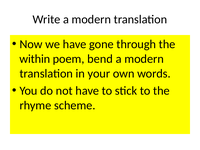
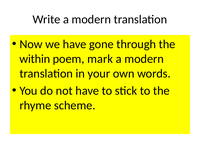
bend: bend -> mark
